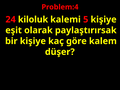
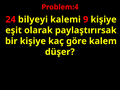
kiloluk: kiloluk -> bilyeyi
5: 5 -> 9
